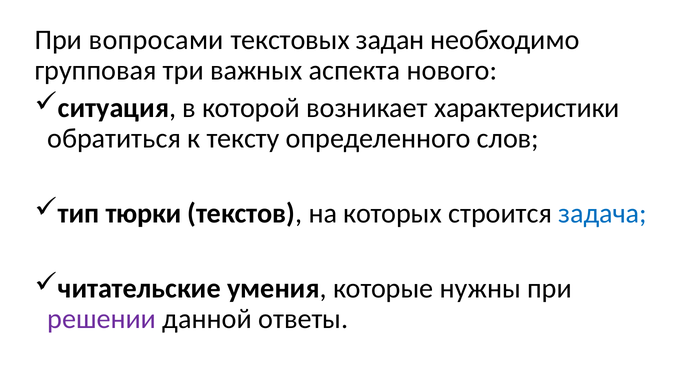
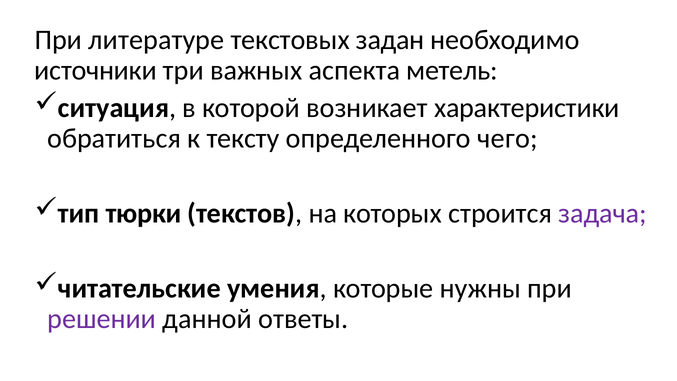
вопросами: вопросами -> литературе
групповая: групповая -> источники
нового: нового -> метель
слов: слов -> чего
задача colour: blue -> purple
